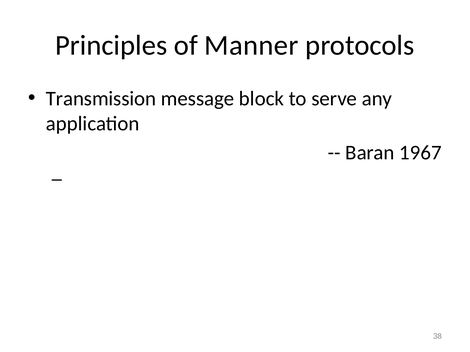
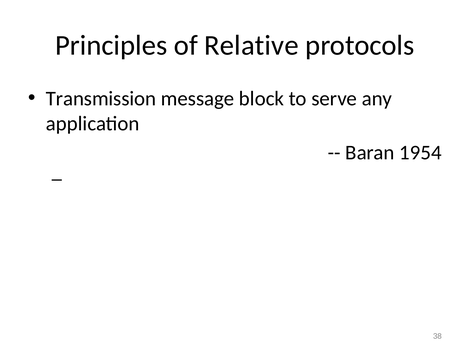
Manner: Manner -> Relative
1967: 1967 -> 1954
